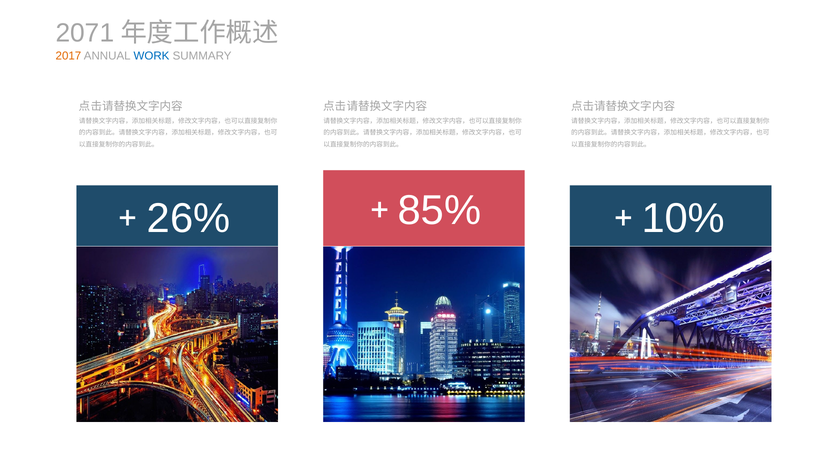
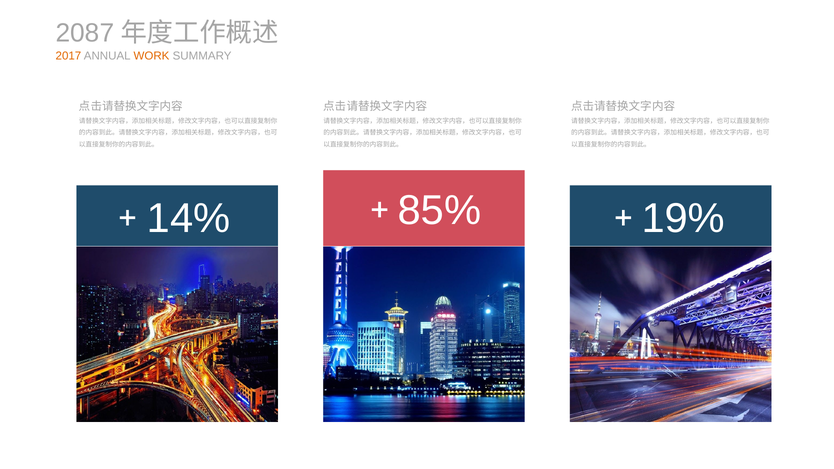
2071: 2071 -> 2087
WORK colour: blue -> orange
26%: 26% -> 14%
10%: 10% -> 19%
